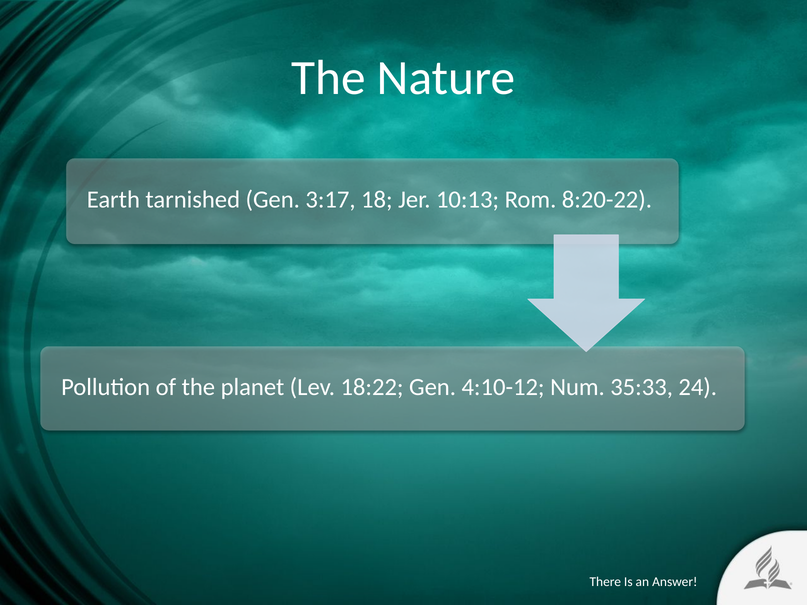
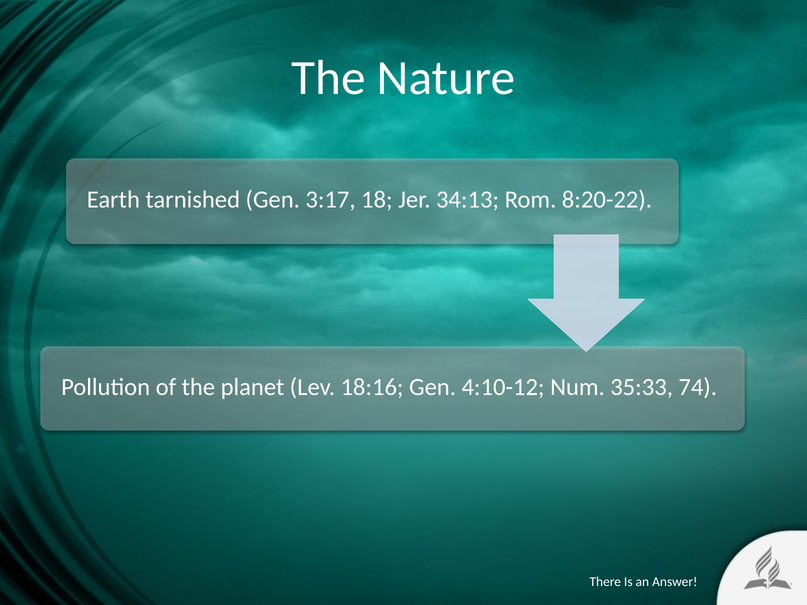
10:13: 10:13 -> 34:13
18:22: 18:22 -> 18:16
24: 24 -> 74
